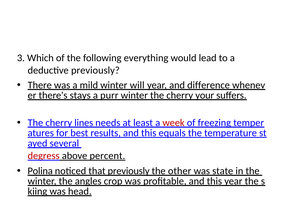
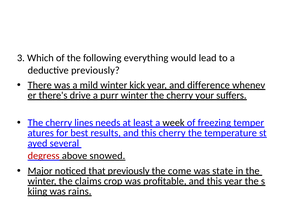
will: will -> kick
stays: stays -> drive
week colour: red -> black
this equals: equals -> cherry
percent: percent -> snowed
Polina: Polina -> Major
other: other -> come
angles: angles -> claims
head: head -> rains
